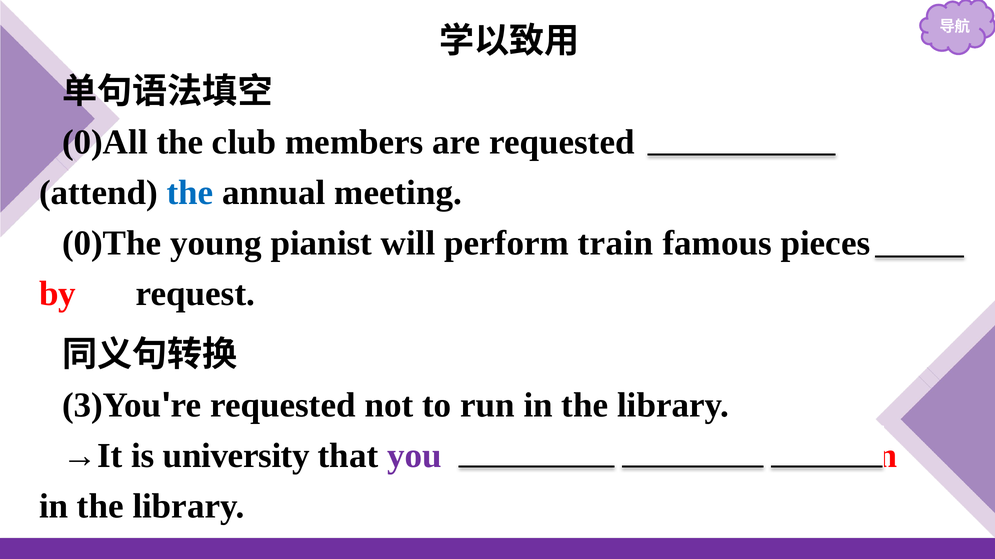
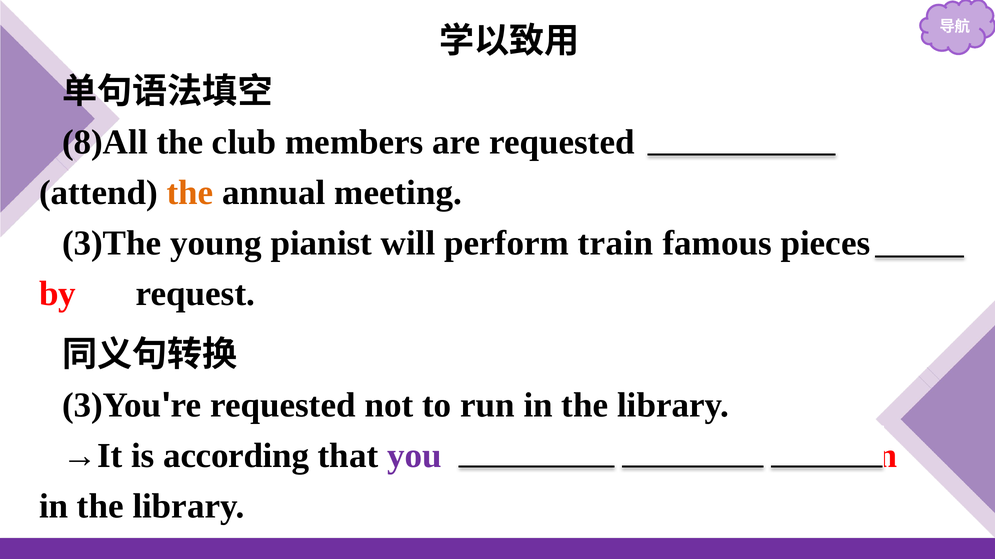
0)All: 0)All -> 8)All
the at (190, 193) colour: blue -> orange
0)The: 0)The -> 3)The
university: university -> according
